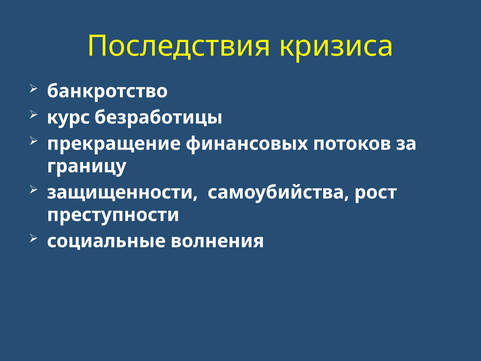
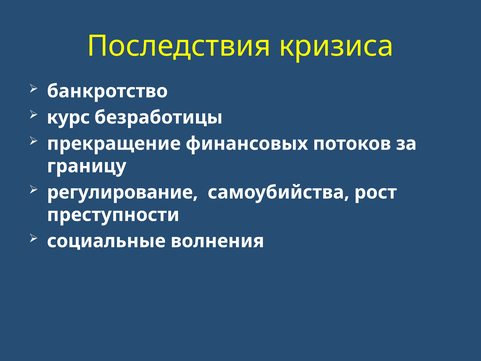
защищенности: защищенности -> регулирование
